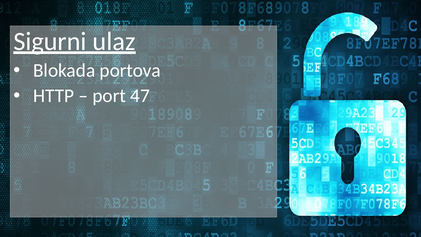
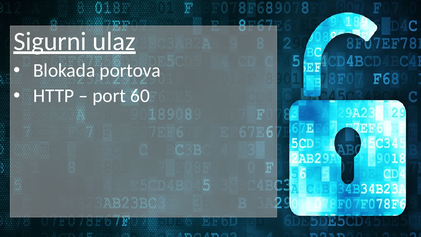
47: 47 -> 60
